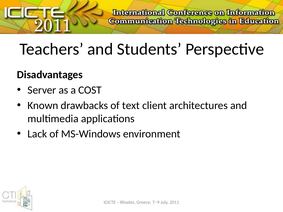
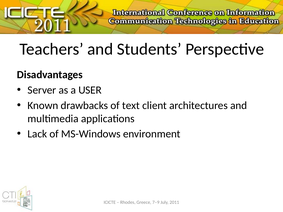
COST: COST -> USER
